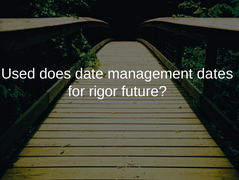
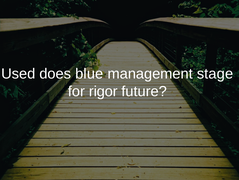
date: date -> blue
dates: dates -> stage
